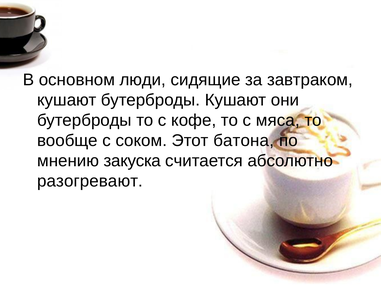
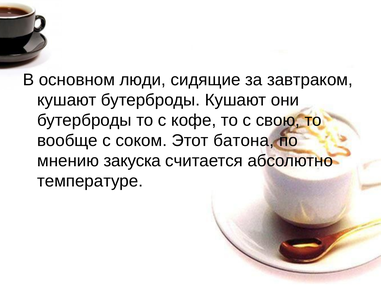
мяса: мяса -> свою
разогревают: разогревают -> температуре
